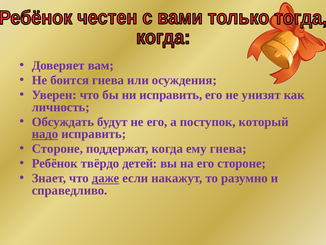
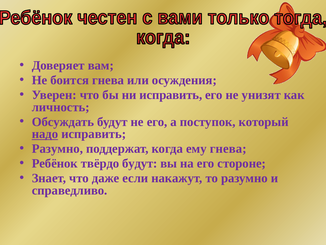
Стороне at (57, 148): Стороне -> Разумно
твёрдо детей: детей -> будут
даже underline: present -> none
